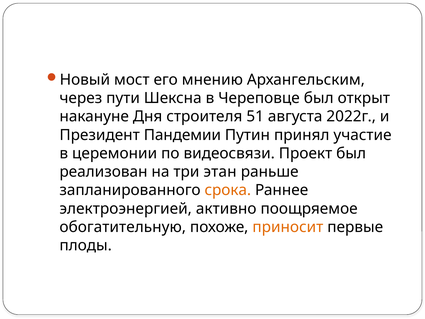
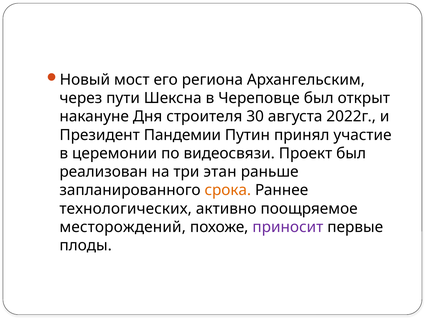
мнению: мнению -> региона
51: 51 -> 30
электроэнергией: электроэнергией -> технологических
обогатительную: обогатительную -> месторождений
приносит colour: orange -> purple
